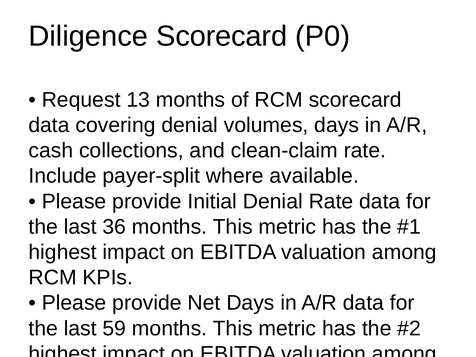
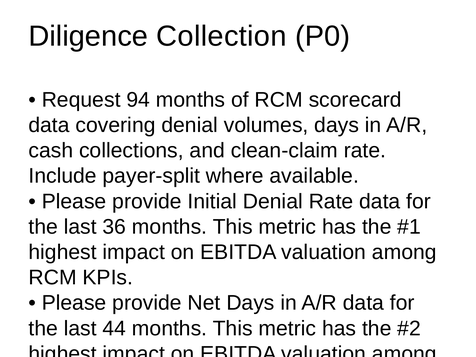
Diligence Scorecard: Scorecard -> Collection
13: 13 -> 94
59: 59 -> 44
